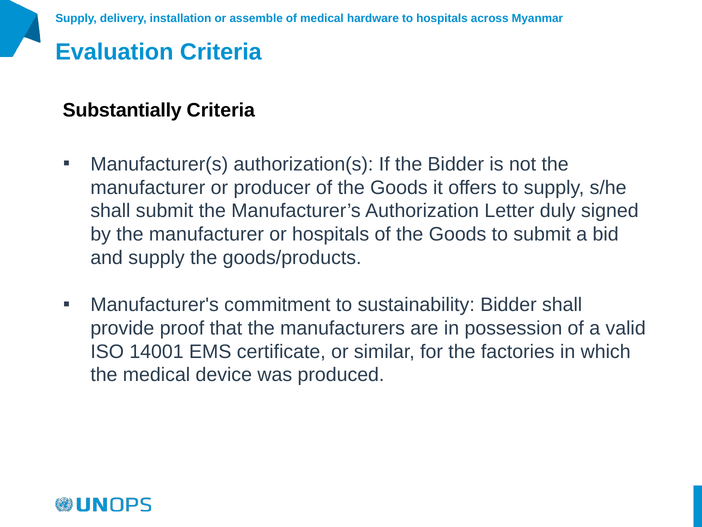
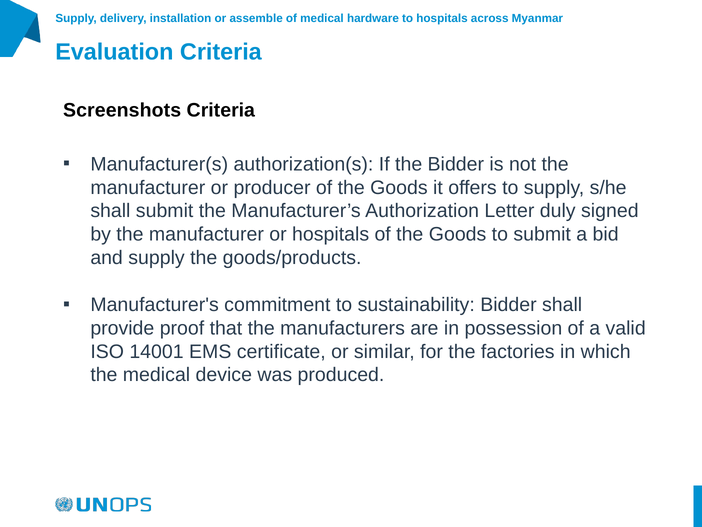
Substantially: Substantially -> Screenshots
